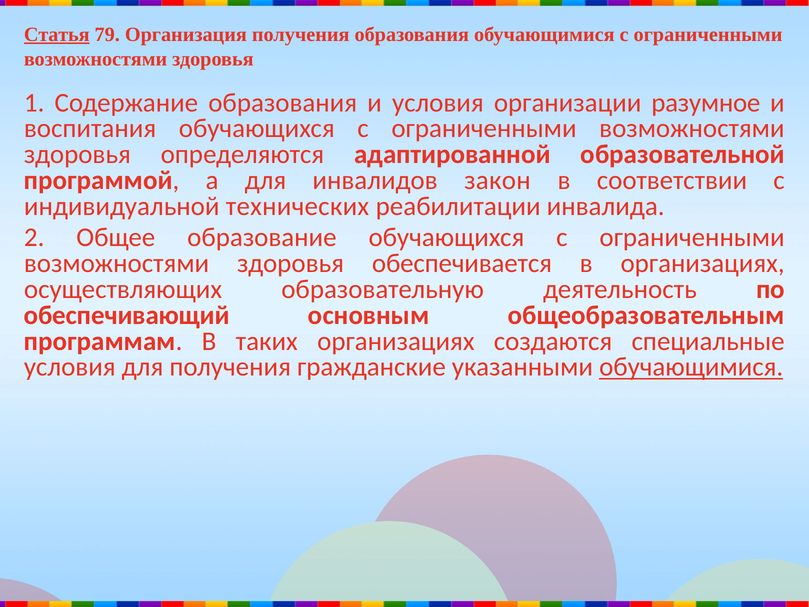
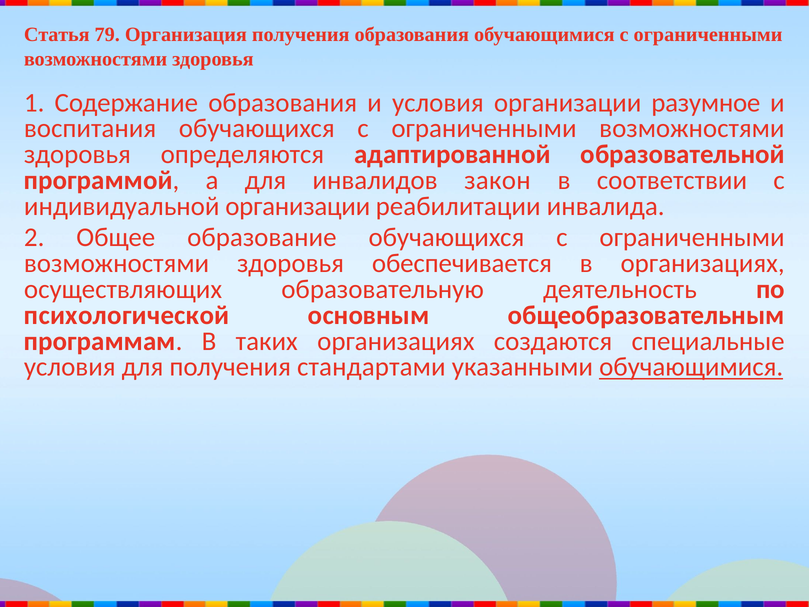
Статья underline: present -> none
индивидуальной технических: технических -> организации
обеспечивающий: обеспечивающий -> психологической
гражданские: гражданские -> стандартами
